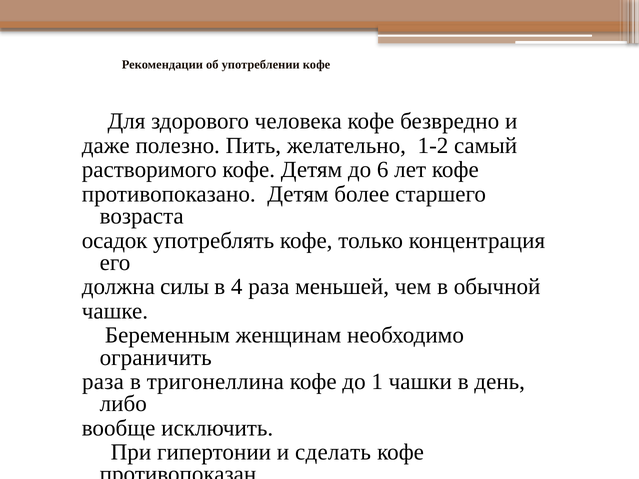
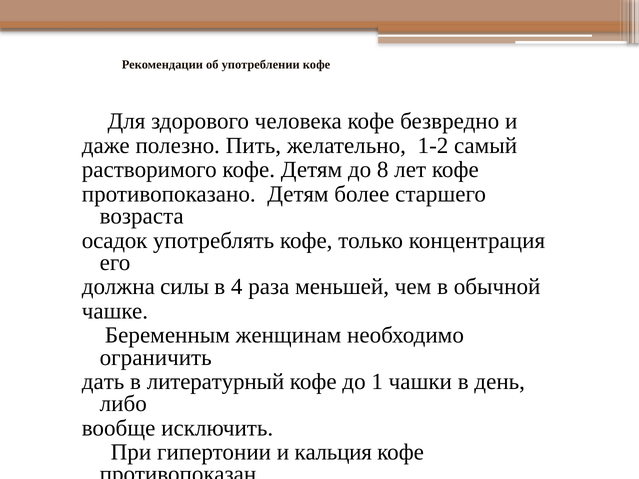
6: 6 -> 8
раза at (103, 382): раза -> дать
тригонеллина: тригонеллина -> литературный
сделать: сделать -> кальция
